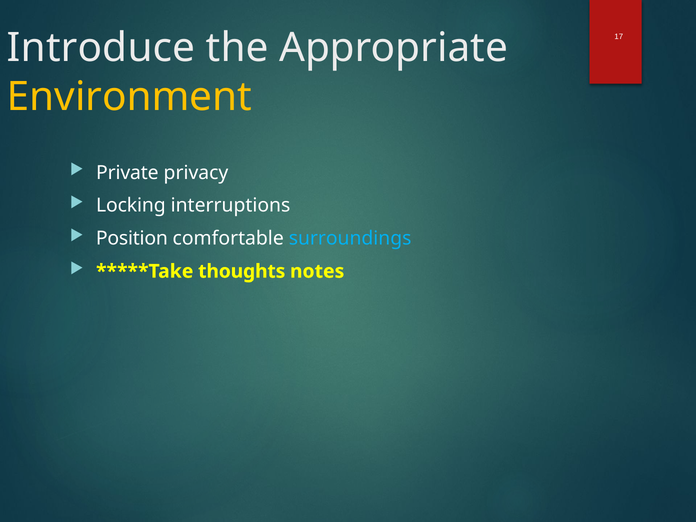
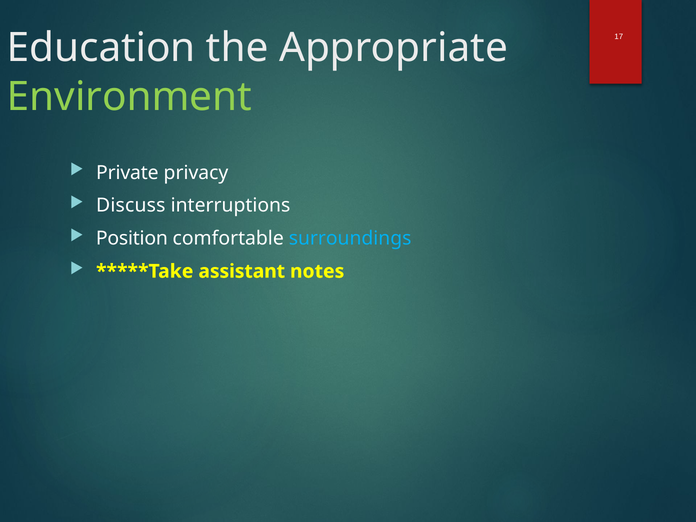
Introduce: Introduce -> Education
Environment colour: yellow -> light green
Locking: Locking -> Discuss
thoughts: thoughts -> assistant
